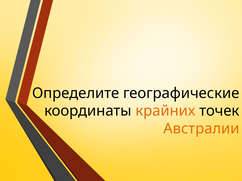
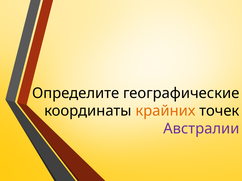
Австралии colour: orange -> purple
